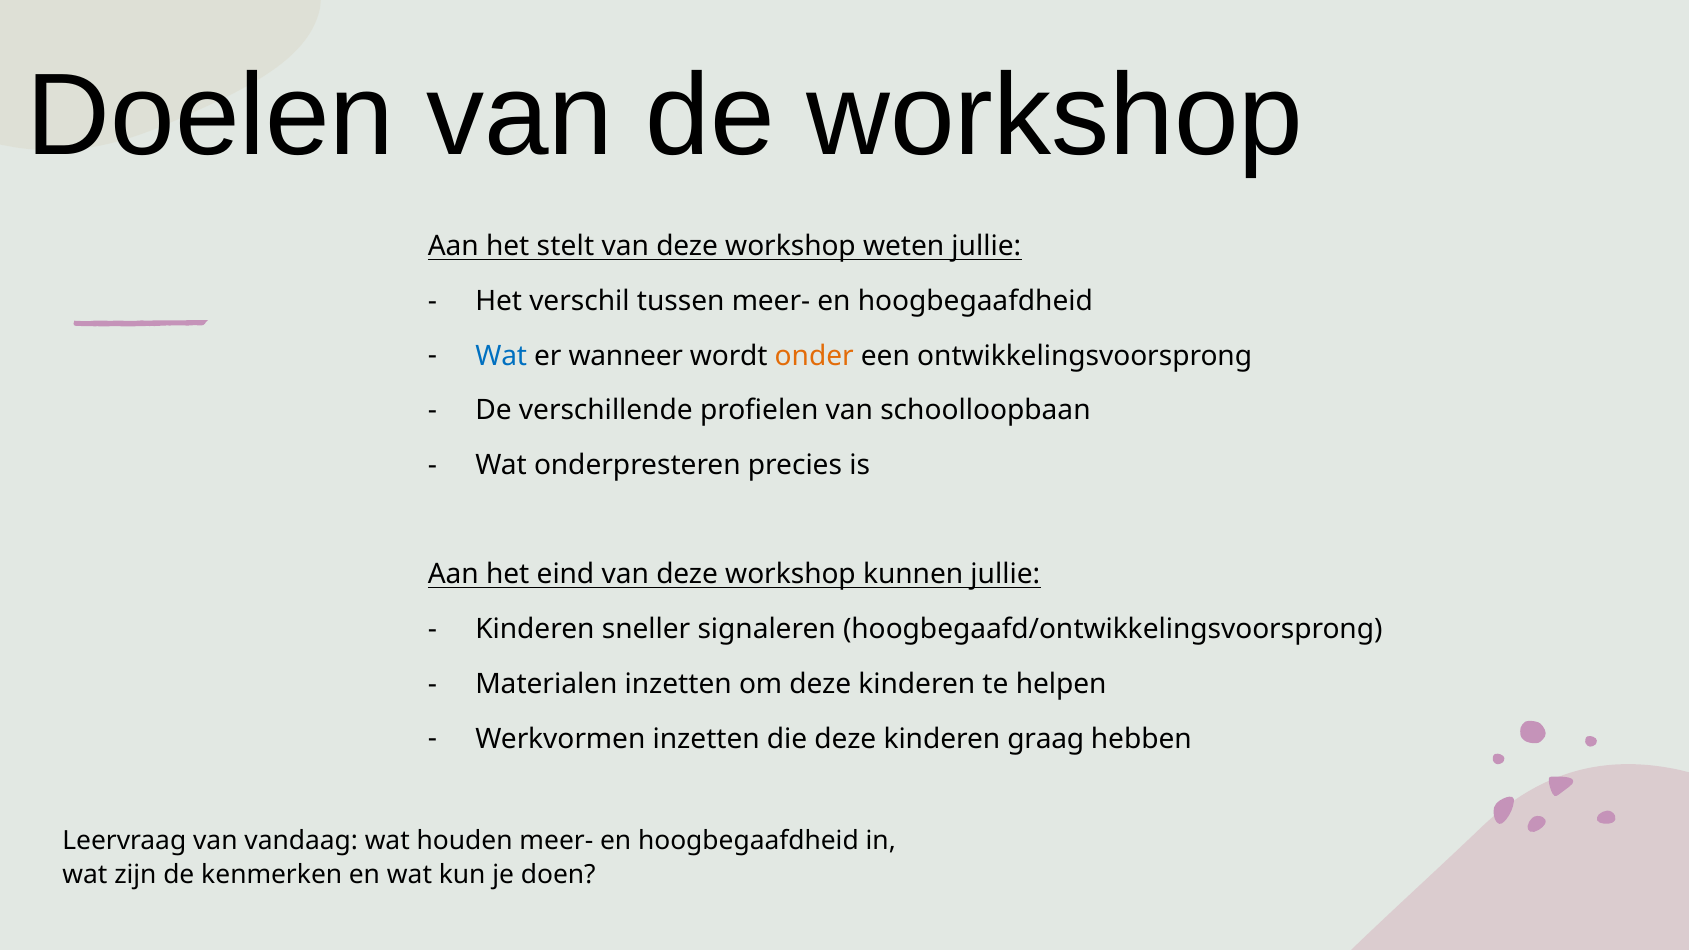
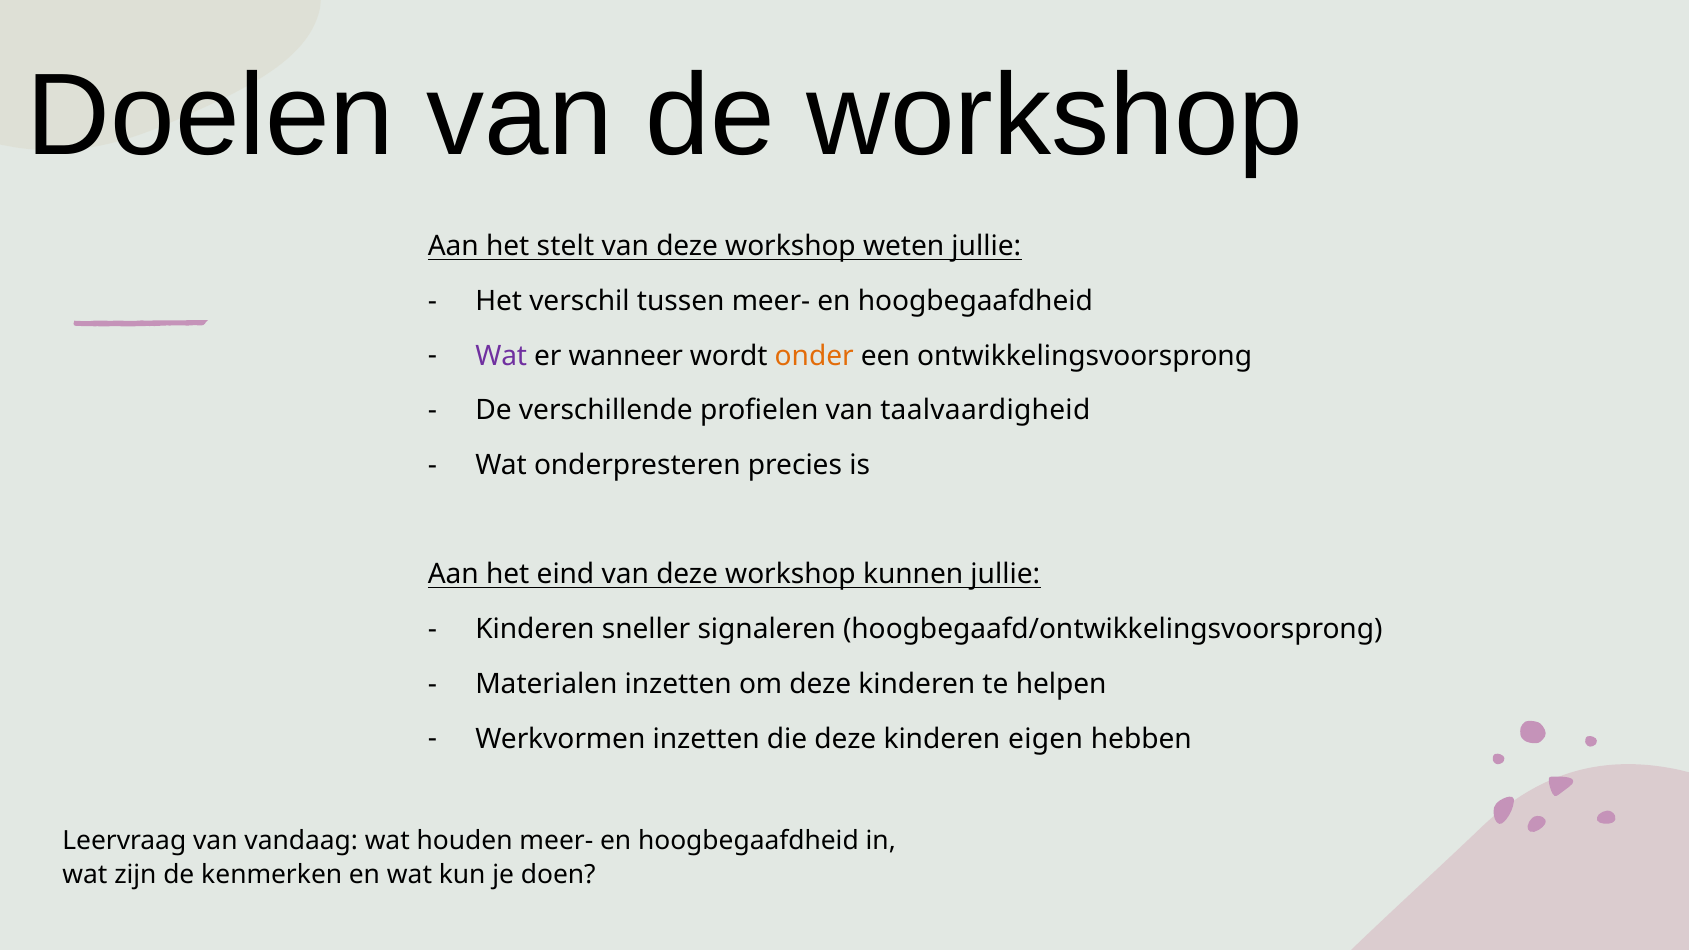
Wat at (501, 356) colour: blue -> purple
schoolloopbaan: schoolloopbaan -> taalvaardigheid
graag: graag -> eigen
